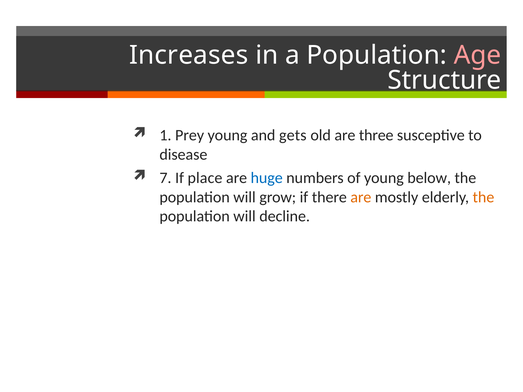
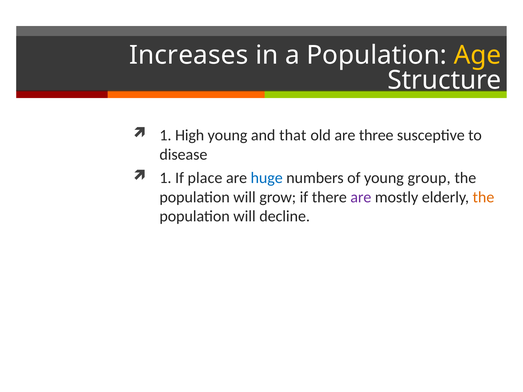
Age colour: pink -> yellow
Prey: Prey -> High
gets: gets -> that
7 at (165, 178): 7 -> 1
below: below -> group
are at (361, 197) colour: orange -> purple
